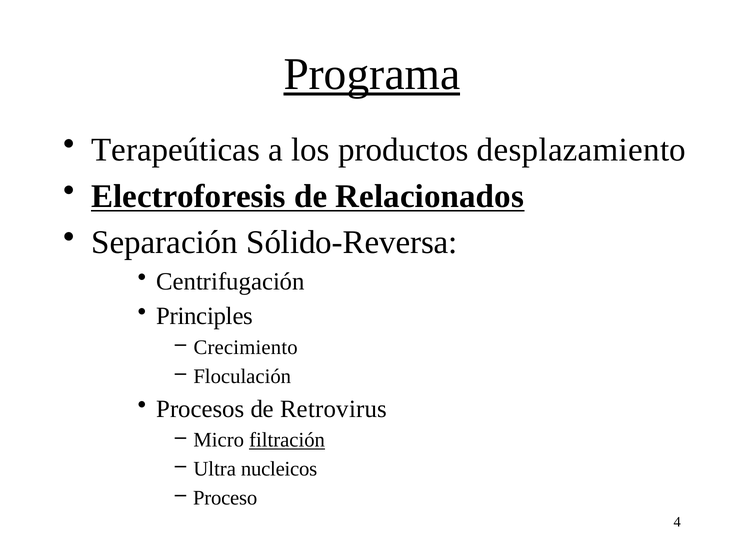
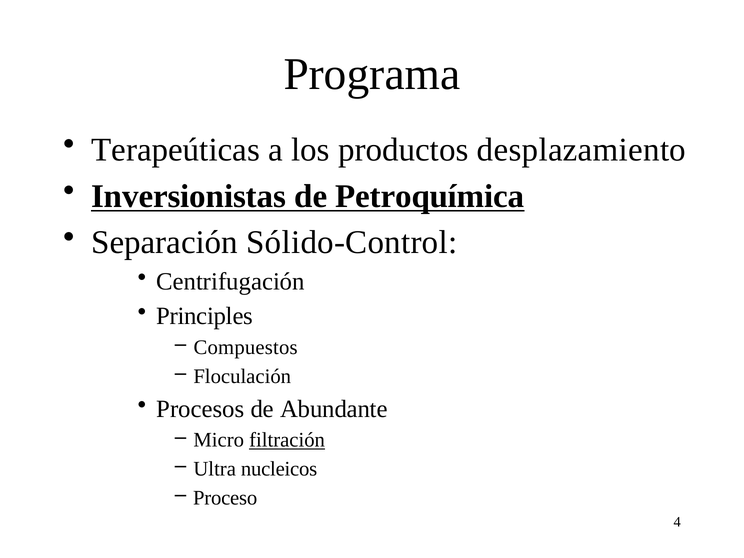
Programa underline: present -> none
Electroforesis: Electroforesis -> Inversionistas
Relacionados: Relacionados -> Petroquímica
Sólido-Reversa: Sólido-Reversa -> Sólido-Control
Crecimiento: Crecimiento -> Compuestos
Retrovirus: Retrovirus -> Abundante
